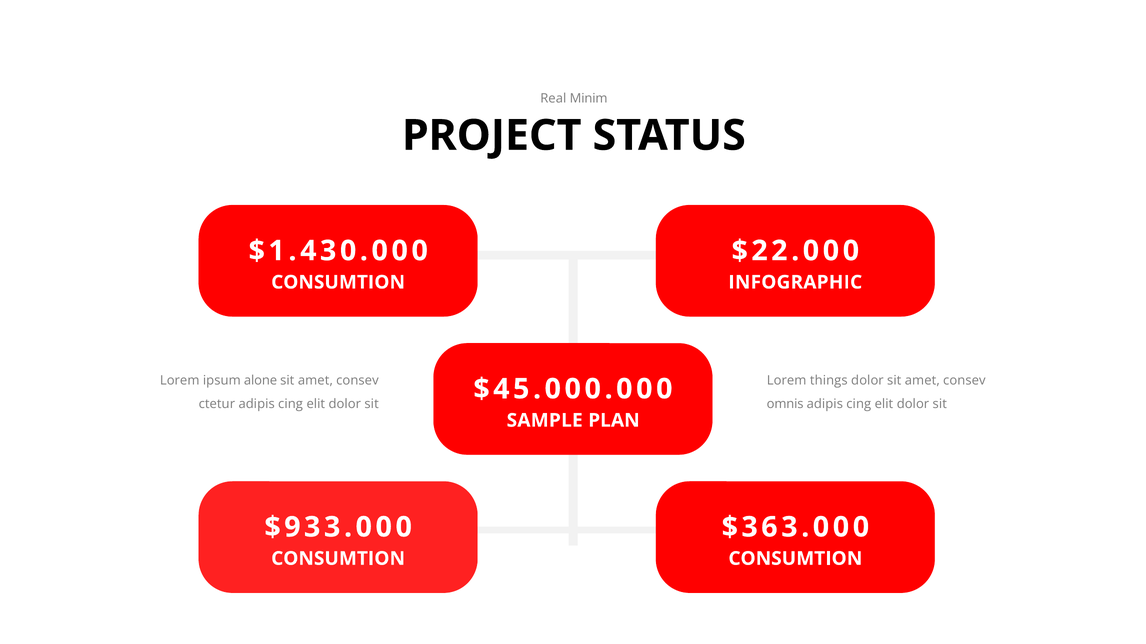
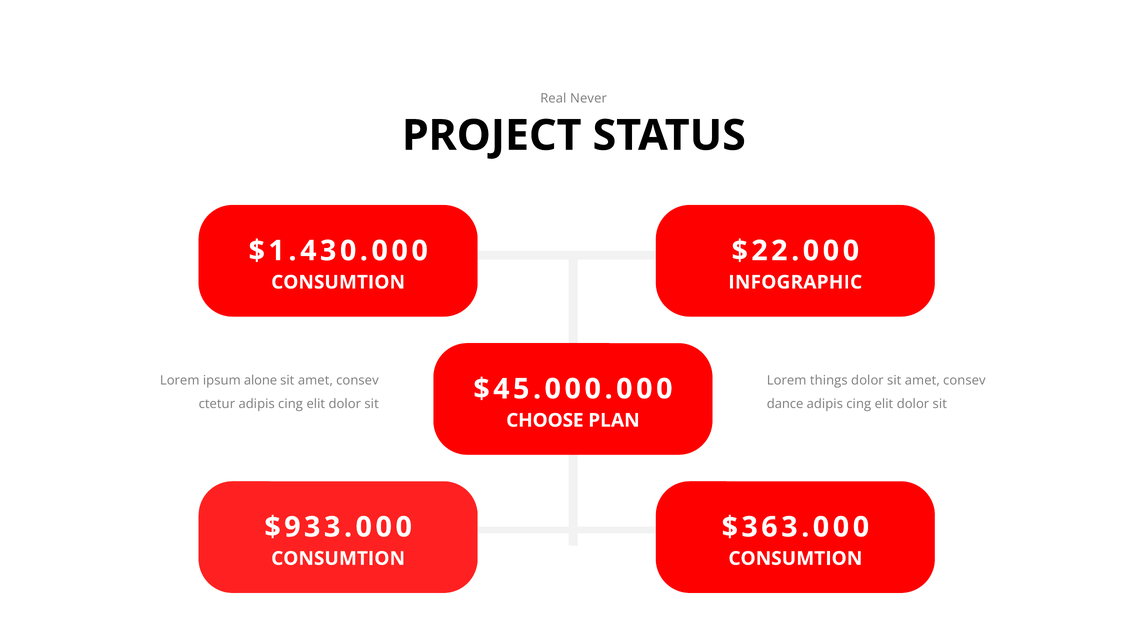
Minim: Minim -> Never
omnis: omnis -> dance
SAMPLE: SAMPLE -> CHOOSE
